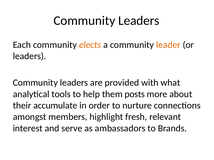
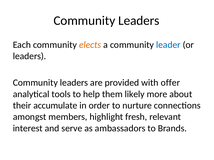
leader colour: orange -> blue
what: what -> offer
posts: posts -> likely
